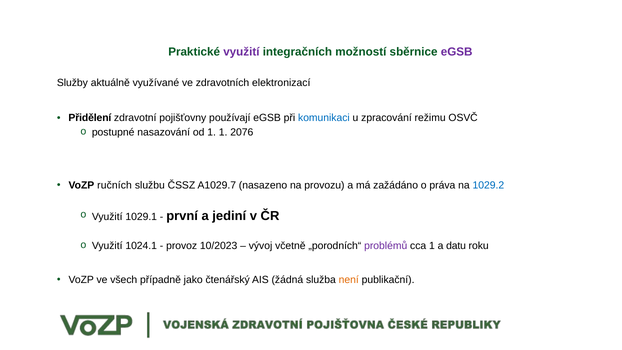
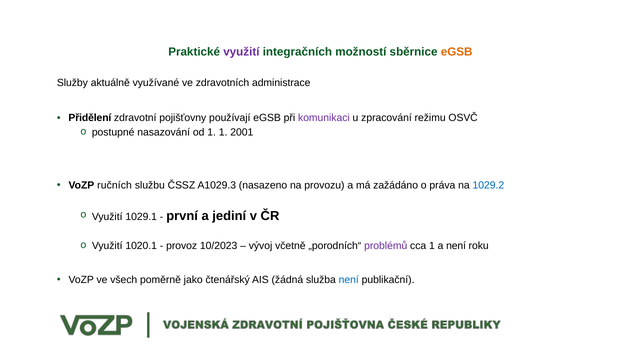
eGSB at (457, 52) colour: purple -> orange
elektronizací: elektronizací -> administrace
komunikaci colour: blue -> purple
2076: 2076 -> 2001
A1029.7: A1029.7 -> A1029.3
1024.1: 1024.1 -> 1020.1
a datu: datu -> není
případně: případně -> poměrně
není at (349, 280) colour: orange -> blue
